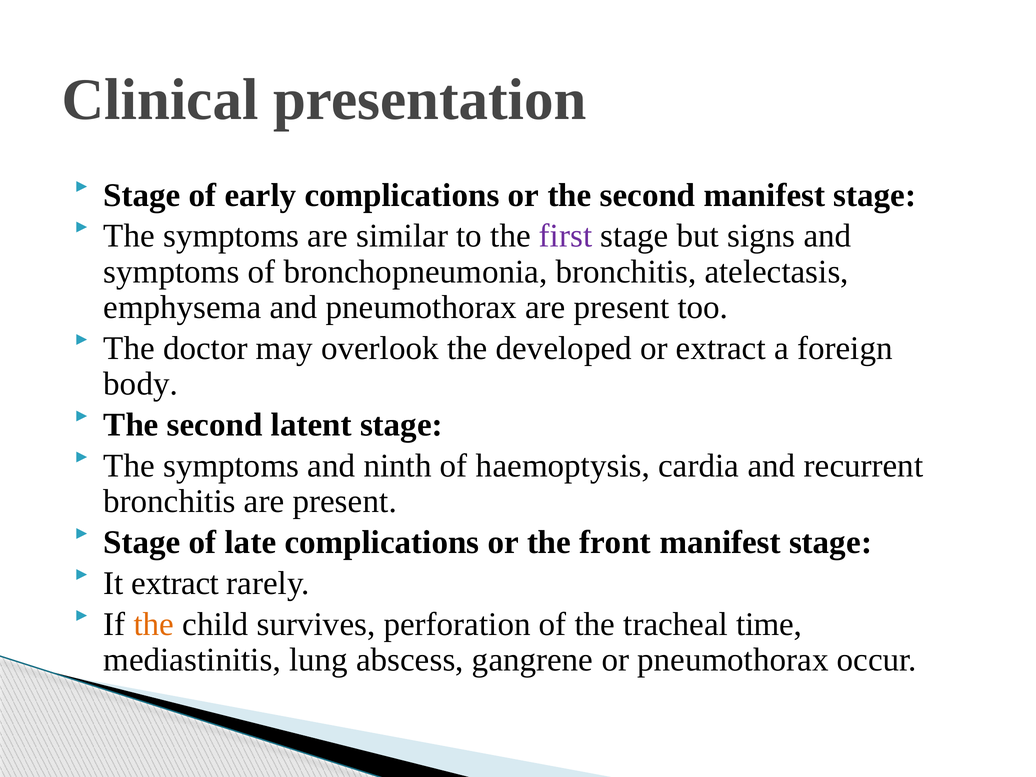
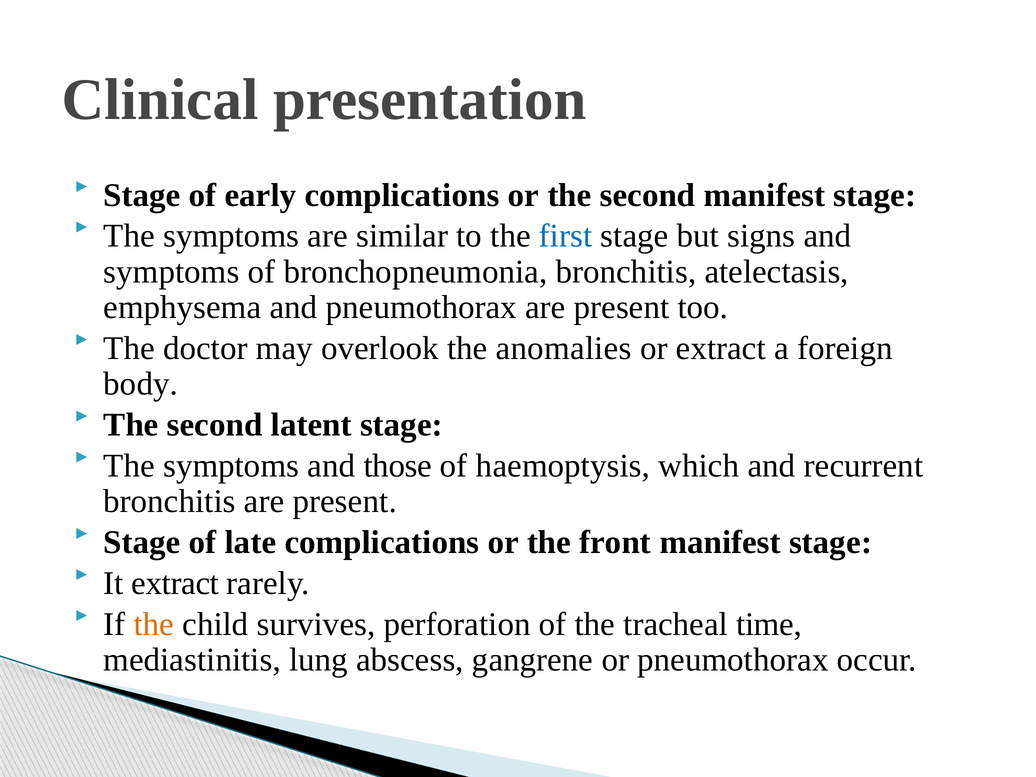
first colour: purple -> blue
developed: developed -> anomalies
ninth: ninth -> those
cardia: cardia -> which
